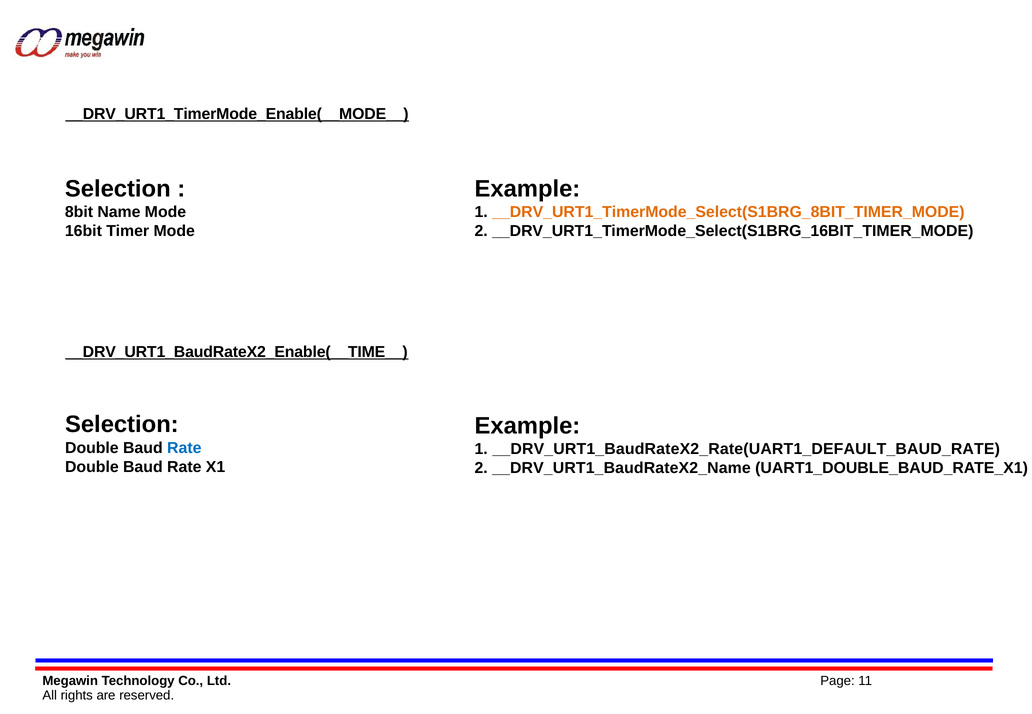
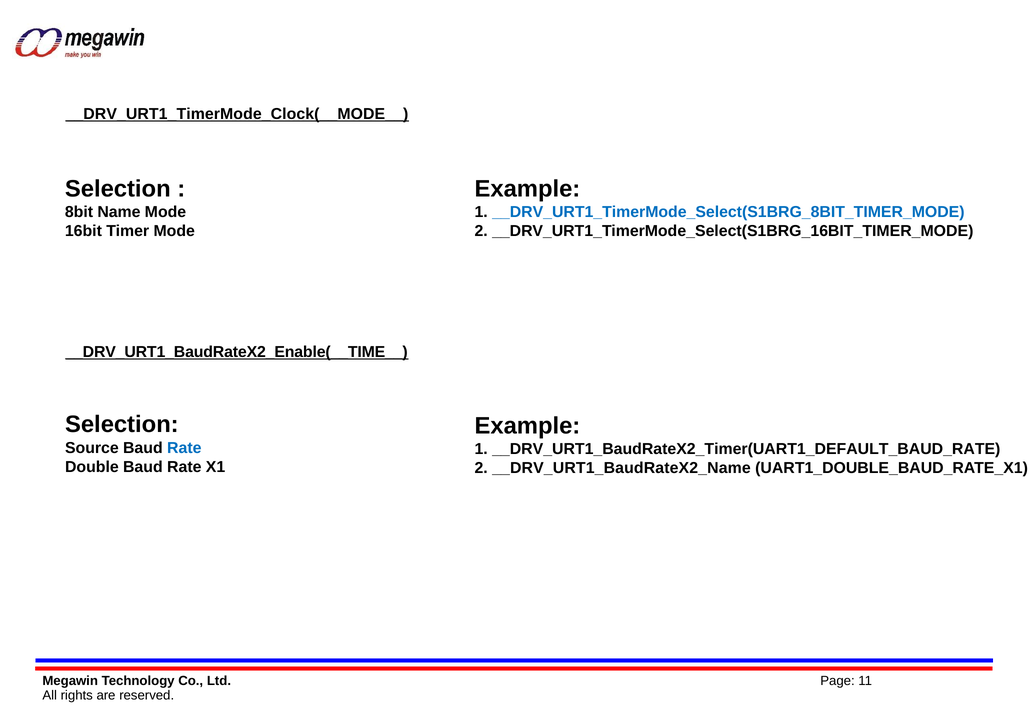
__DRV_URT1_TimerMode_Enable(__MODE__: __DRV_URT1_TimerMode_Enable(__MODE__ -> __DRV_URT1_TimerMode_Clock(__MODE__
__DRV_URT1_TimerMode_Select(S1BRG_8BIT_TIMER_MODE colour: orange -> blue
Double at (92, 448): Double -> Source
__DRV_URT1_BaudRateX2_Rate(UART1_DEFAULT_BAUD_RATE: __DRV_URT1_BaudRateX2_Rate(UART1_DEFAULT_BAUD_RATE -> __DRV_URT1_BaudRateX2_Timer(UART1_DEFAULT_BAUD_RATE
